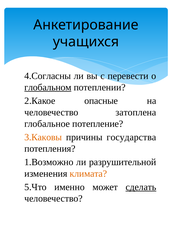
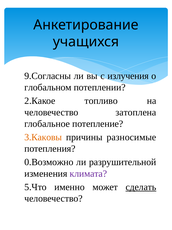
4.Согласны: 4.Согласны -> 9.Согласны
перевести: перевести -> излучения
глобальном underline: present -> none
опасные: опасные -> топливо
государства: государства -> разносимые
1.Возможно: 1.Возможно -> 0.Возможно
климата colour: orange -> purple
